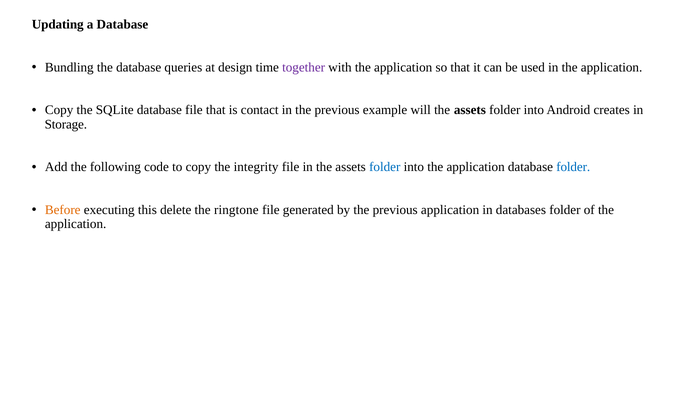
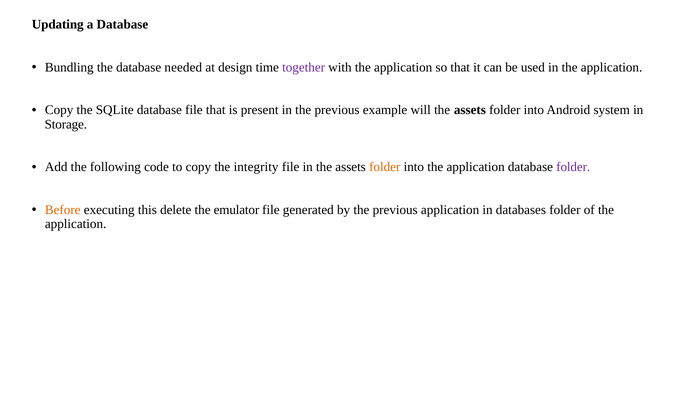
queries: queries -> needed
contact: contact -> present
creates: creates -> system
folder at (385, 167) colour: blue -> orange
folder at (573, 167) colour: blue -> purple
ringtone: ringtone -> emulator
